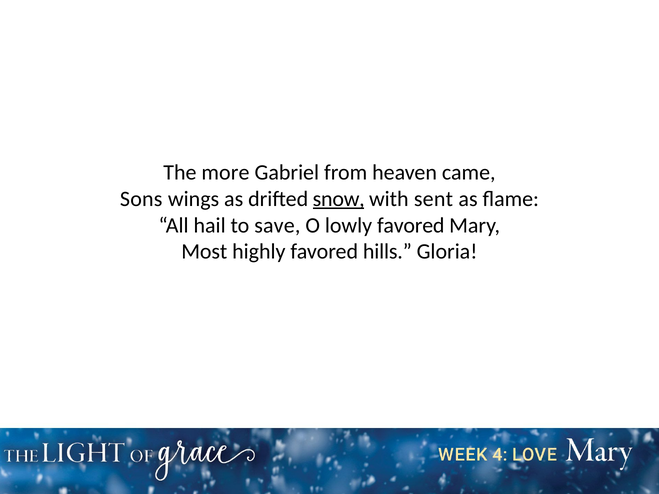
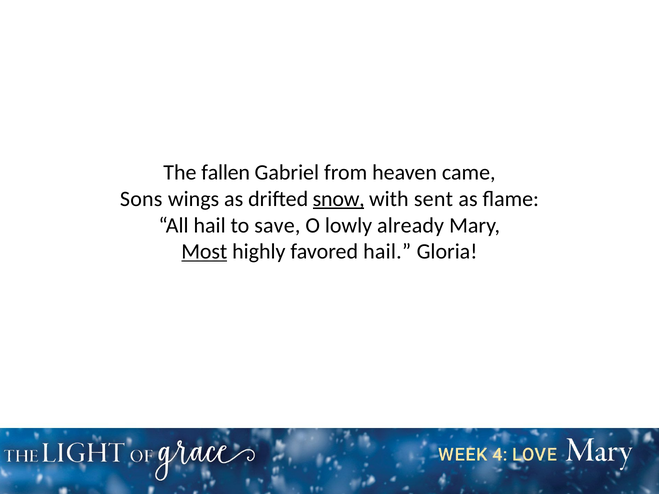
more: more -> fallen
lowly favored: favored -> already
Most underline: none -> present
favored hills: hills -> hail
